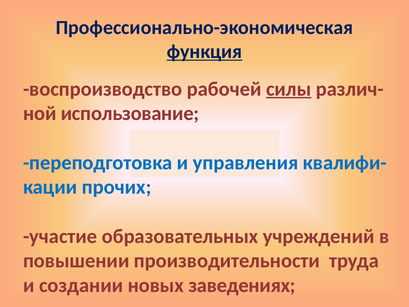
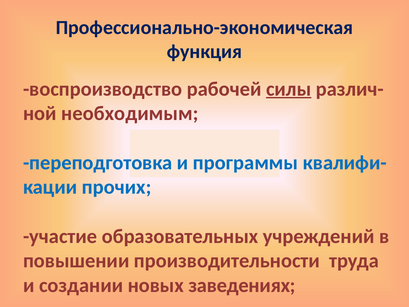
функция underline: present -> none
использование: использование -> необходимым
управления: управления -> программы
